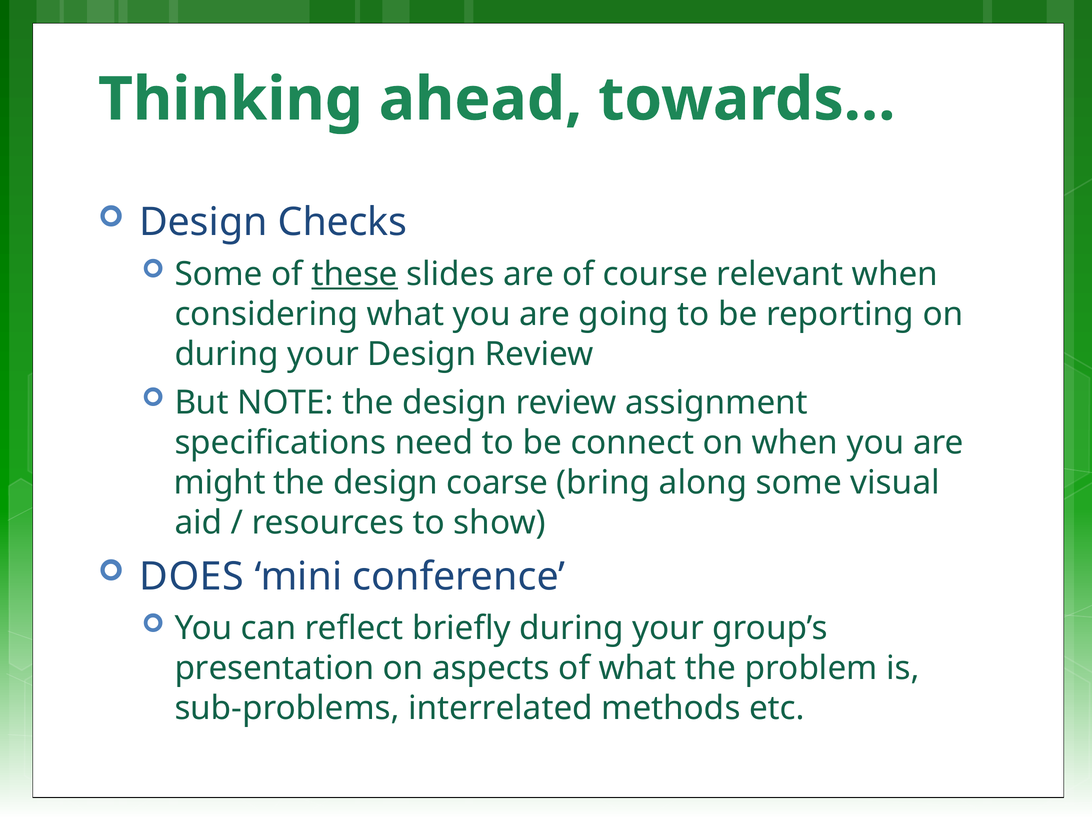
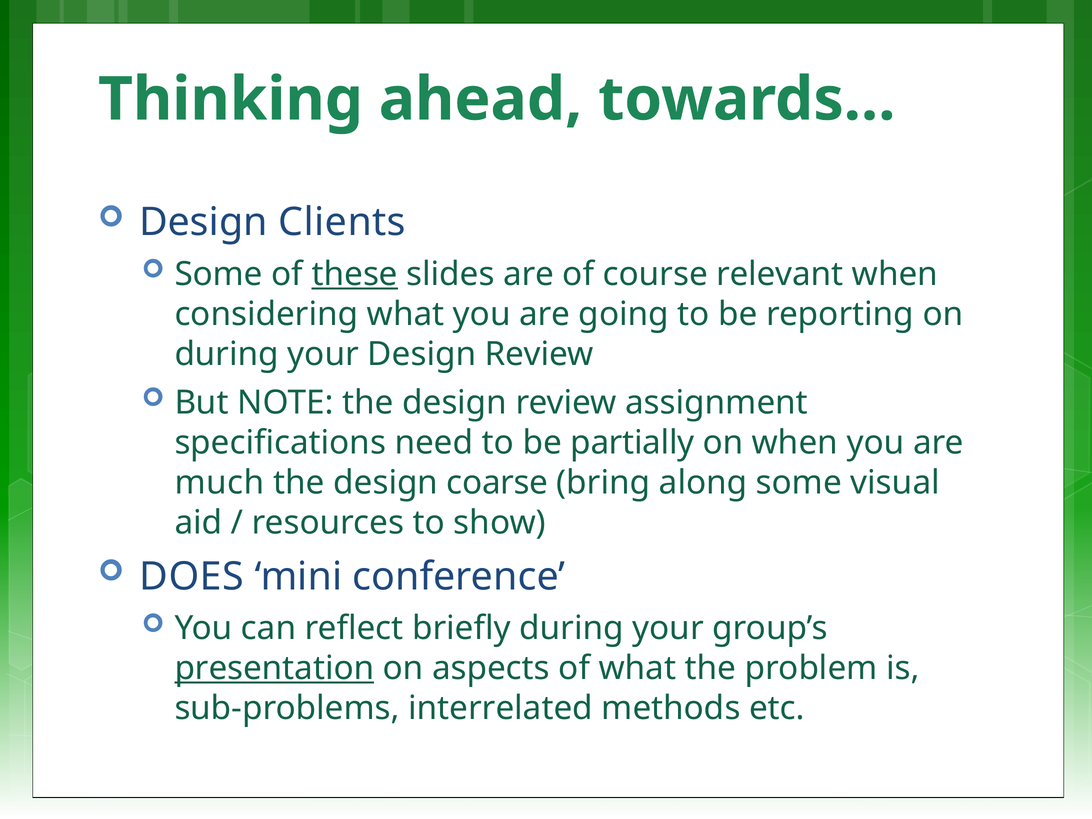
Checks: Checks -> Clients
connect: connect -> partially
might: might -> much
presentation underline: none -> present
